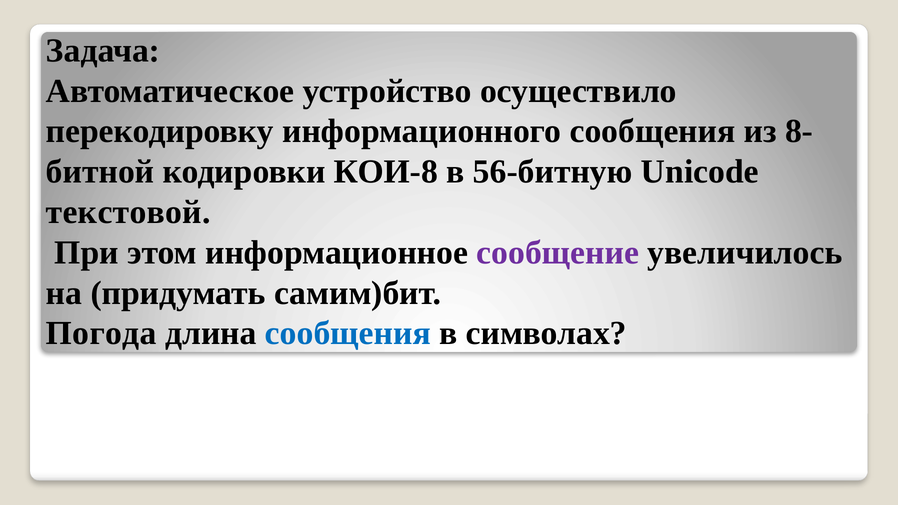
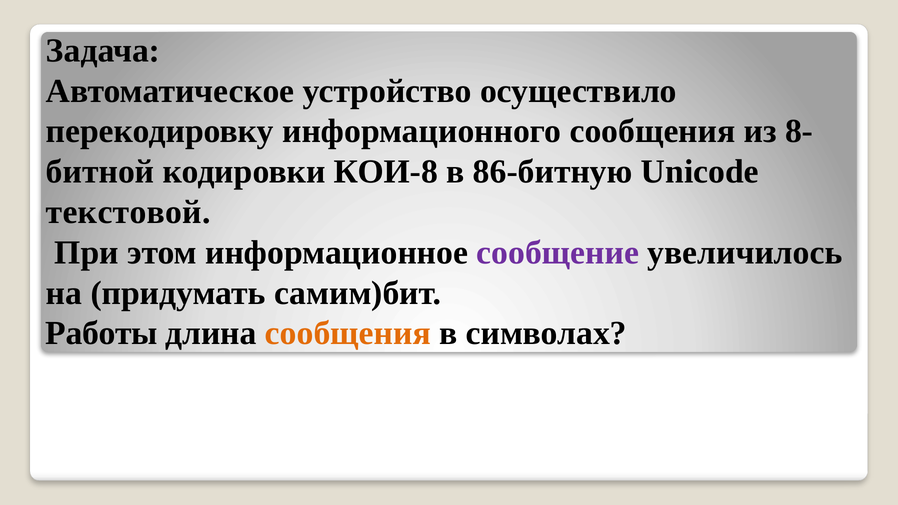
56-битную: 56-битную -> 86-битную
Погода: Погода -> Работы
сообщения at (348, 333) colour: blue -> orange
